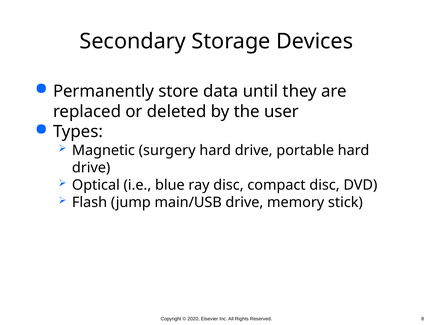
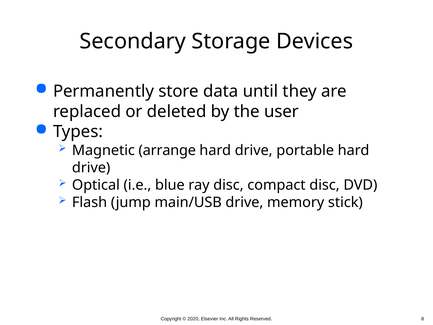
surgery: surgery -> arrange
